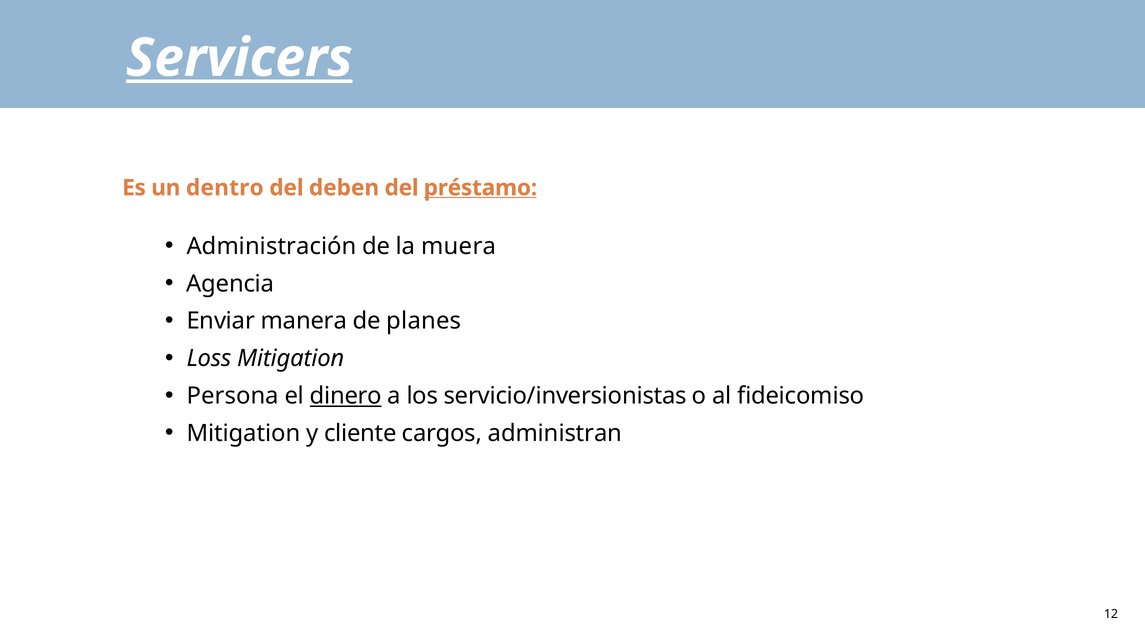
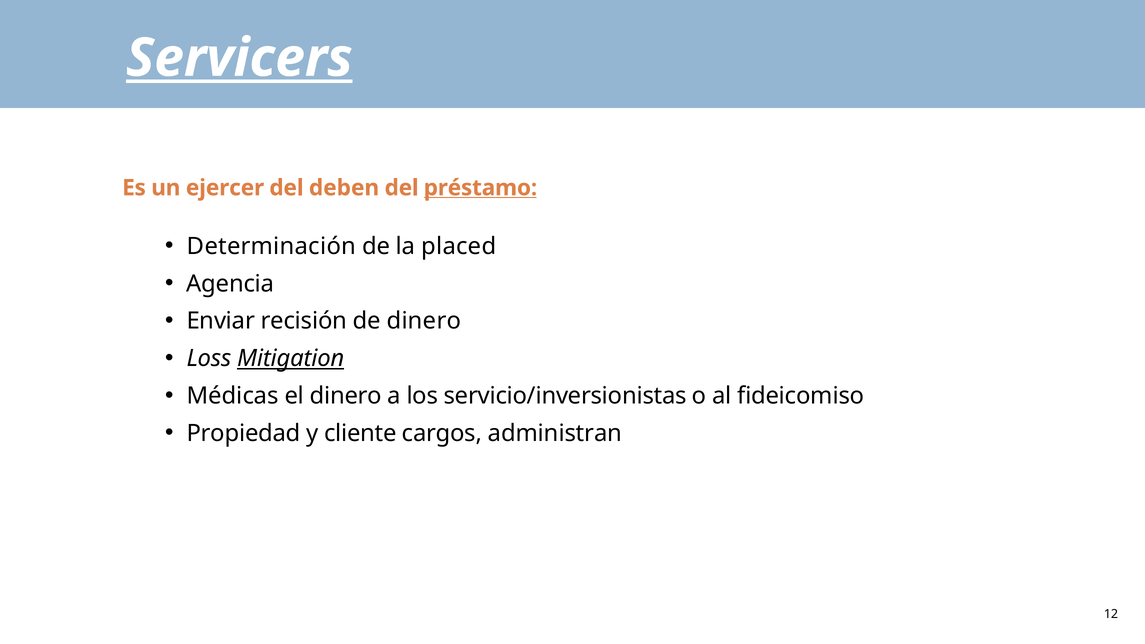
dentro: dentro -> ejercer
Administración: Administración -> Determinación
muera: muera -> placed
manera: manera -> recisión
de planes: planes -> dinero
Mitigation at (291, 359) underline: none -> present
Persona: Persona -> Médicas
dinero at (346, 396) underline: present -> none
Mitigation at (244, 433): Mitigation -> Propiedad
